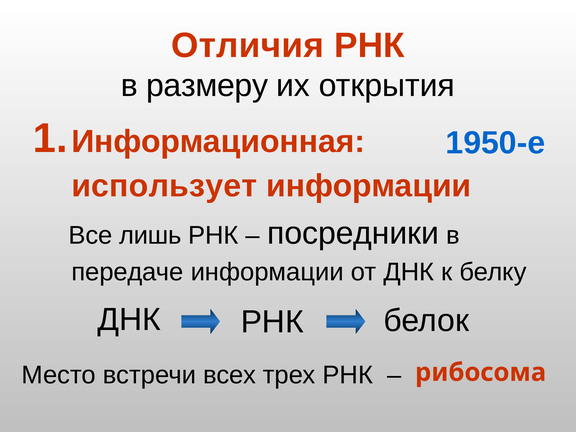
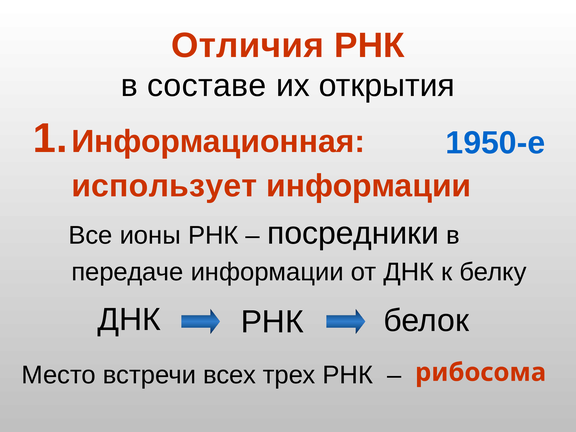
размеру: размеру -> составе
лишь: лишь -> ионы
